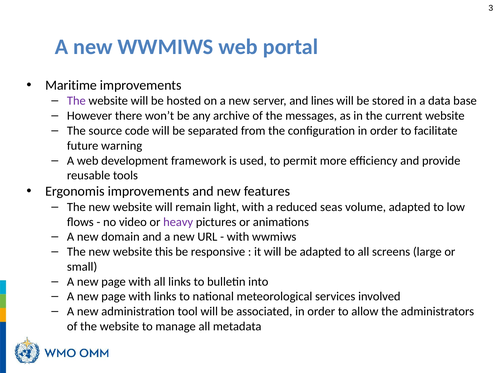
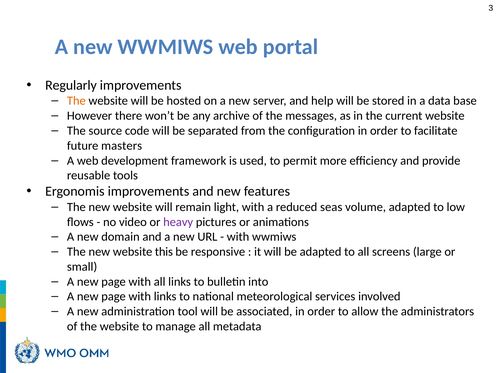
Maritime: Maritime -> Regularly
The at (76, 101) colour: purple -> orange
lines: lines -> help
warning: warning -> masters
